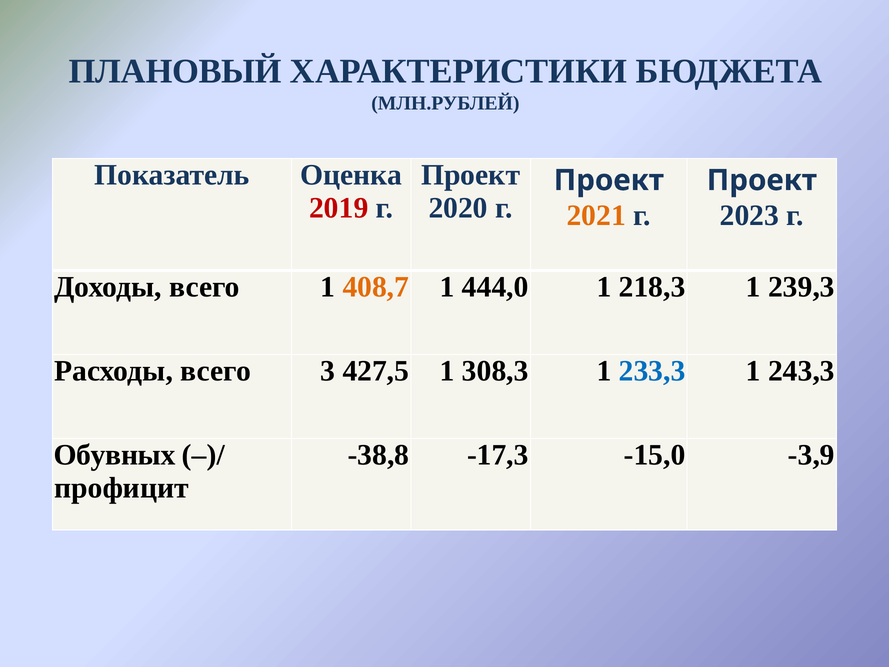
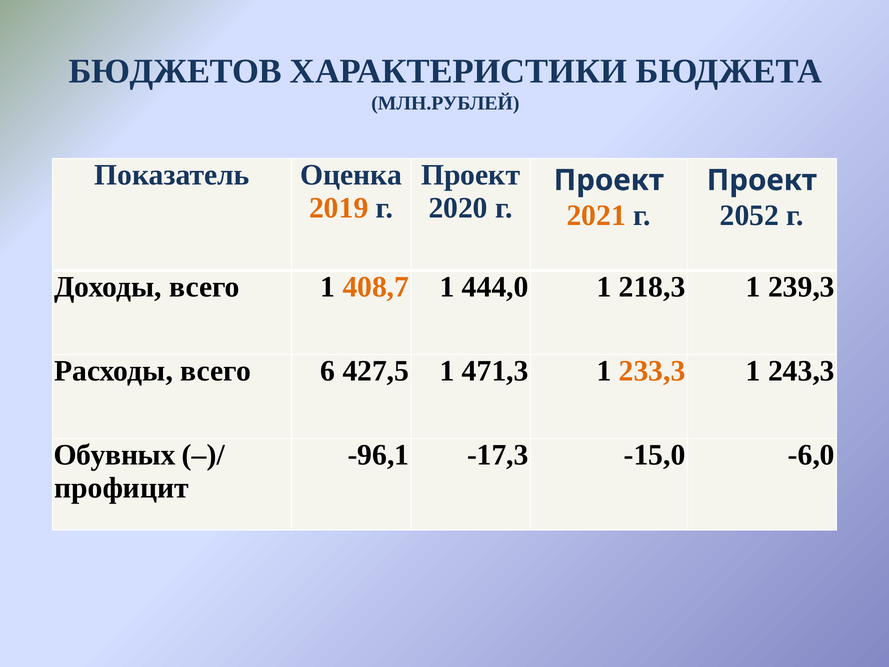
ПЛАНОВЫЙ: ПЛАНОВЫЙ -> БЮДЖЕТОВ
2019 colour: red -> orange
2023: 2023 -> 2052
3: 3 -> 6
308,3: 308,3 -> 471,3
233,3 colour: blue -> orange
-38,8: -38,8 -> -96,1
-3,9: -3,9 -> -6,0
